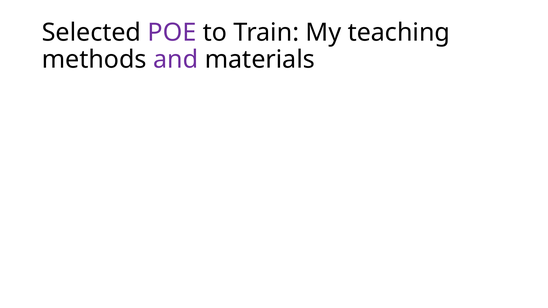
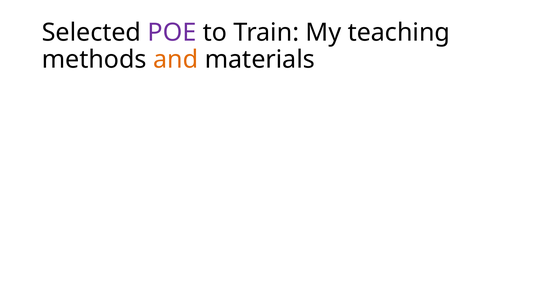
and colour: purple -> orange
